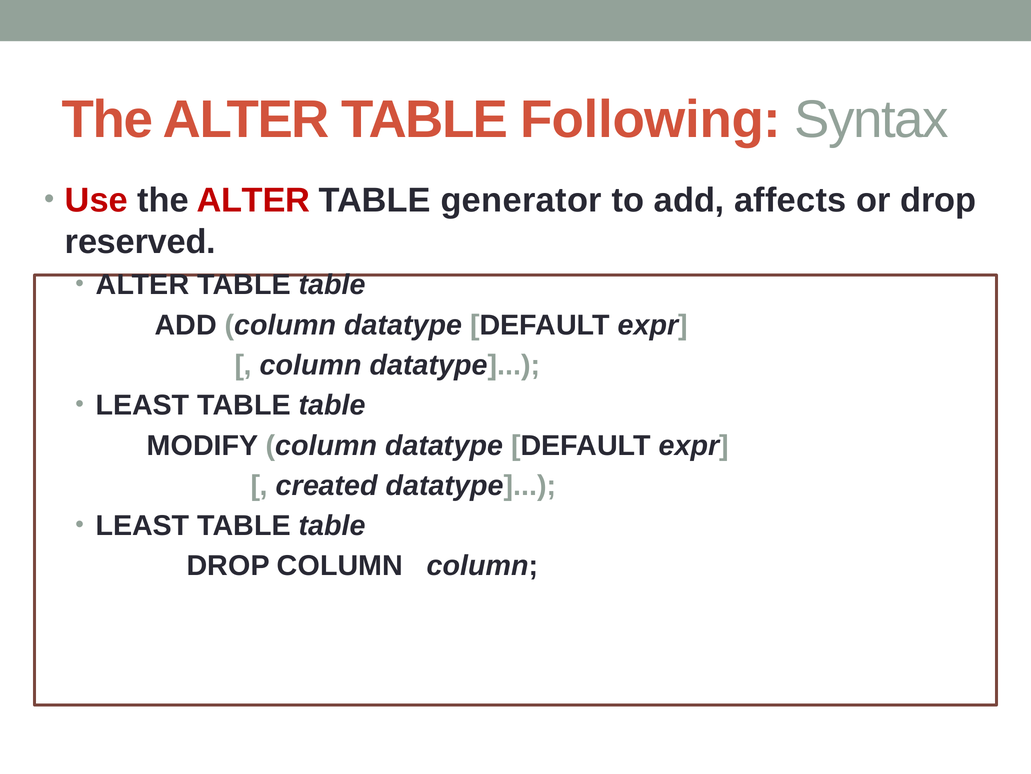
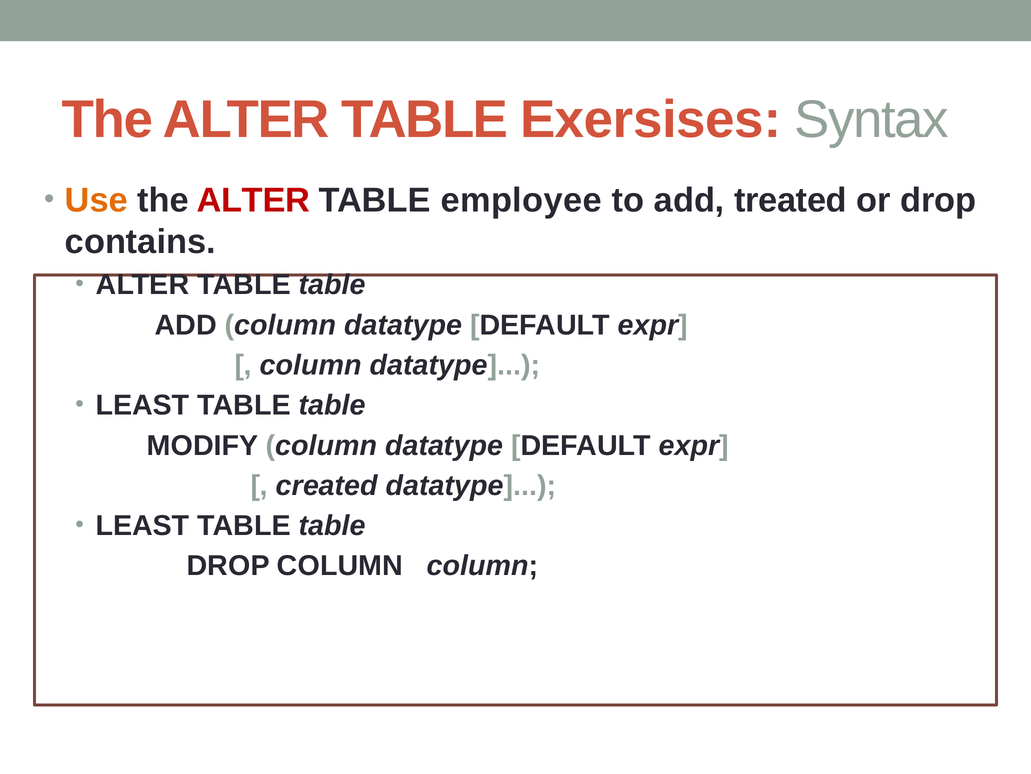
Following: Following -> Exersises
Use colour: red -> orange
generator: generator -> employee
affects: affects -> treated
reserved: reserved -> contains
